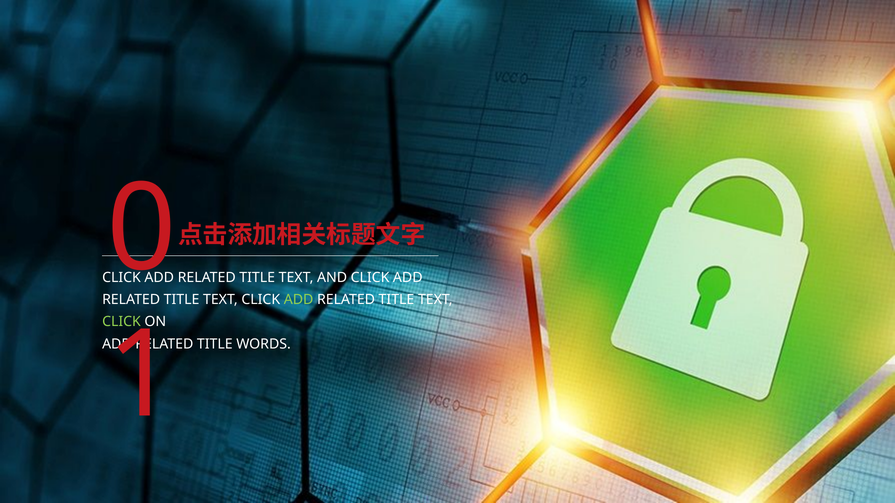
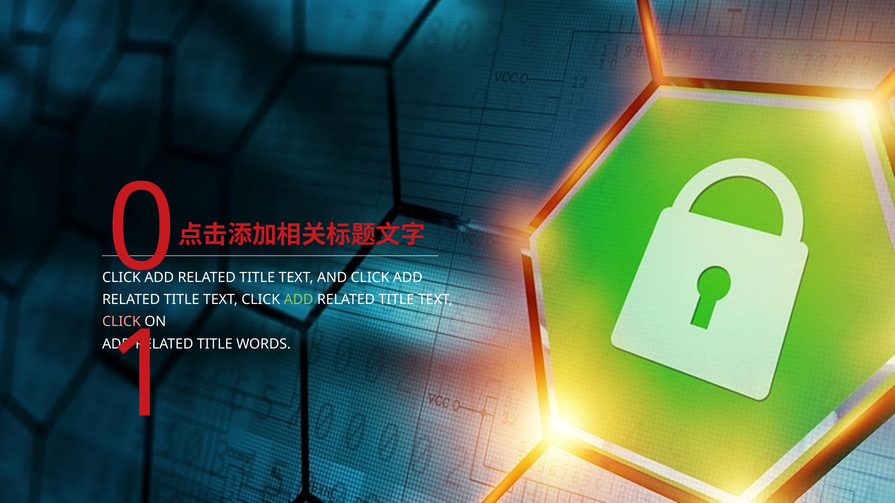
CLICK at (121, 322) colour: light green -> pink
